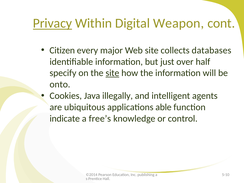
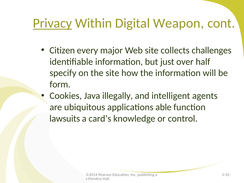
databases: databases -> challenges
site at (112, 73) underline: present -> none
onto: onto -> form
indicate: indicate -> lawsuits
free’s: free’s -> card’s
